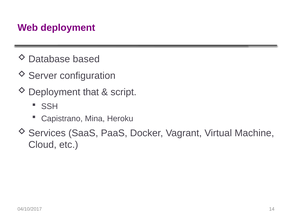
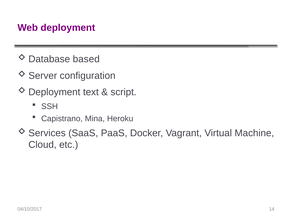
that: that -> text
